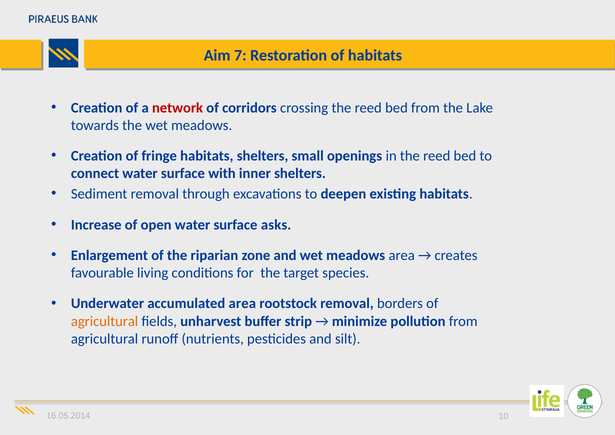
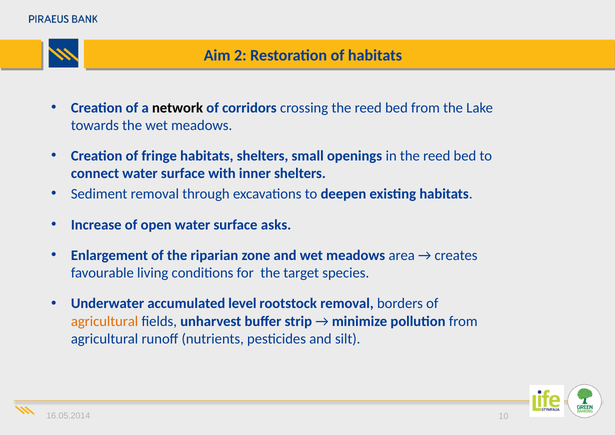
7: 7 -> 2
network colour: red -> black
accumulated area: area -> level
